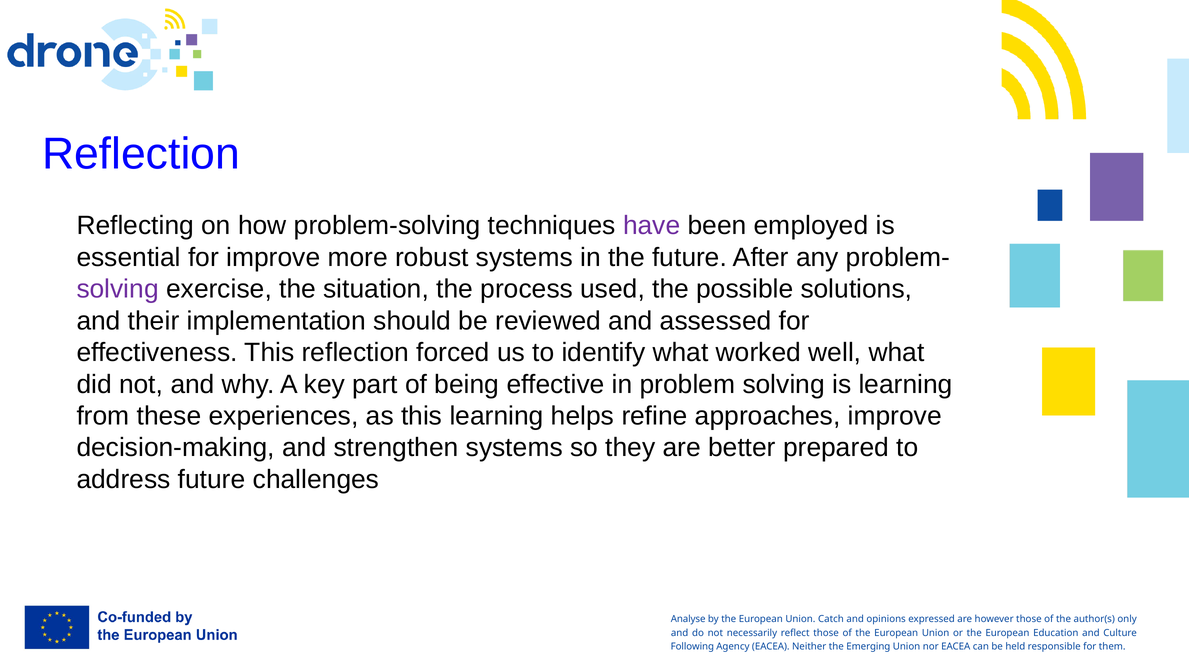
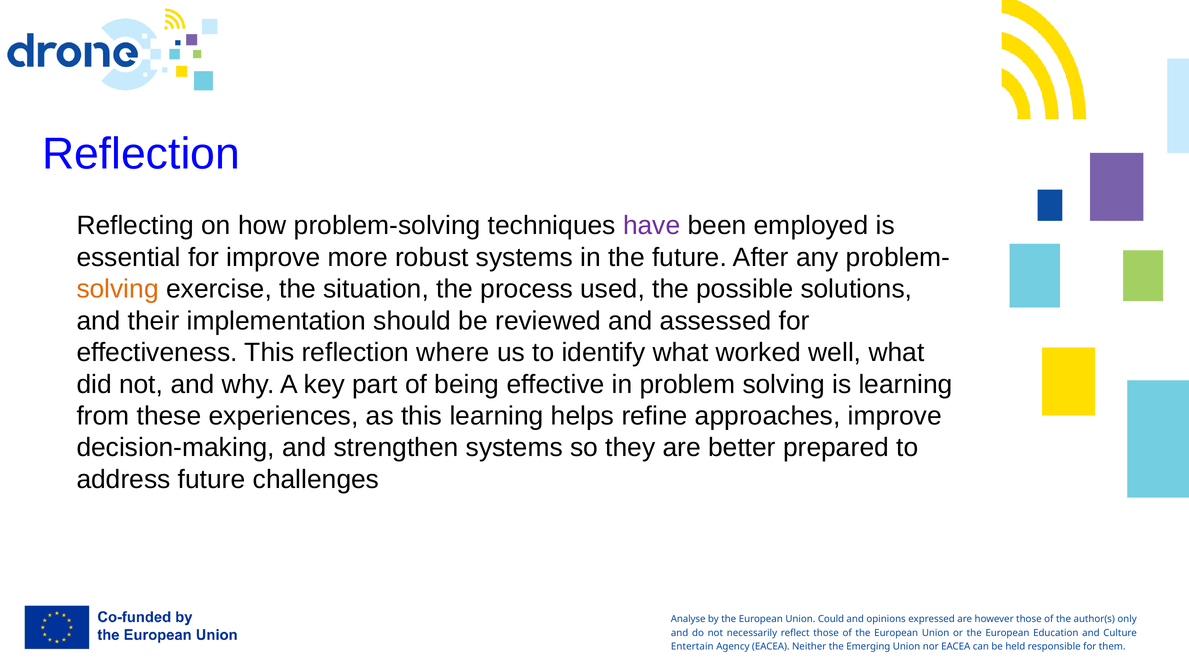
solving at (118, 289) colour: purple -> orange
forced: forced -> where
Catch: Catch -> Could
Following: Following -> Entertain
